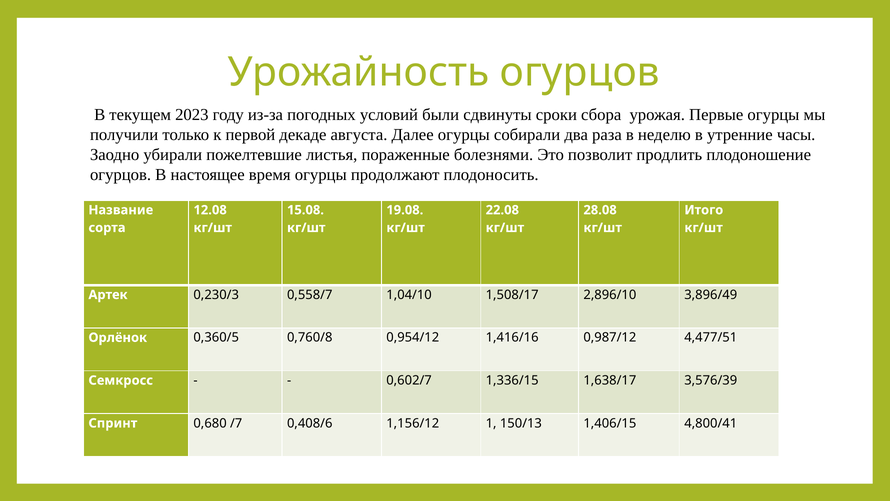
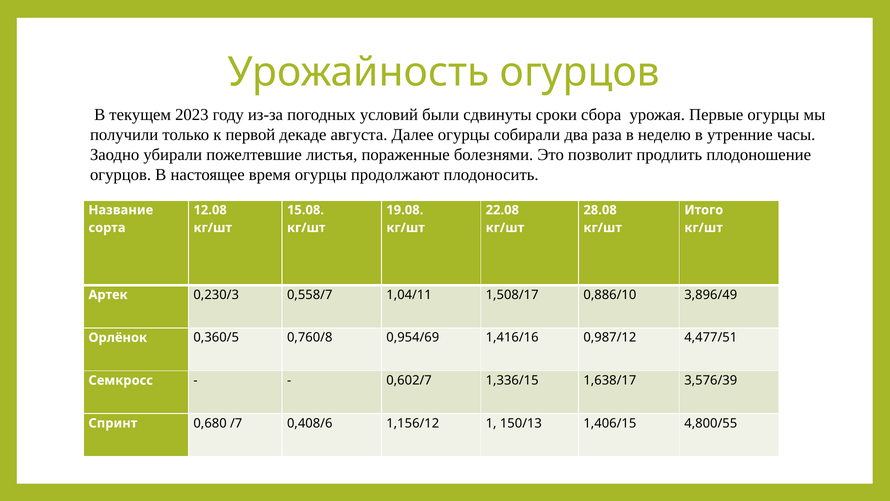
1,04/10: 1,04/10 -> 1,04/11
2,896/10: 2,896/10 -> 0,886/10
0,954/12: 0,954/12 -> 0,954/69
4,800/41: 4,800/41 -> 4,800/55
